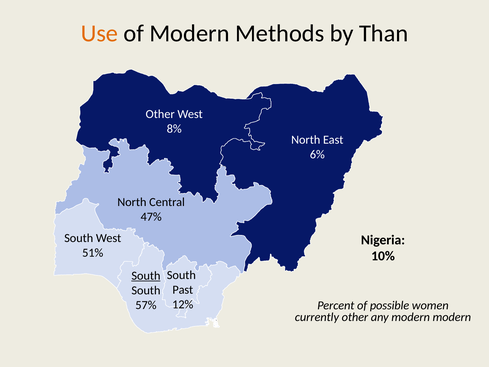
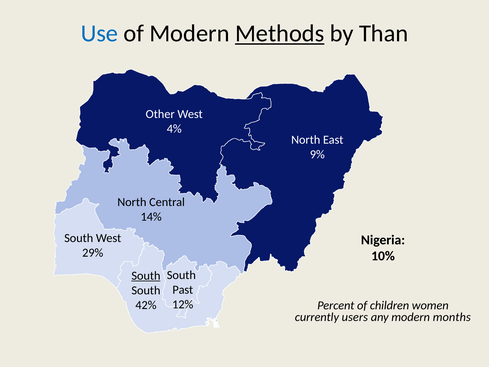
Use colour: orange -> blue
Methods underline: none -> present
8%: 8% -> 4%
6%: 6% -> 9%
47%: 47% -> 14%
51%: 51% -> 29%
57%: 57% -> 42%
possible: possible -> children
currently other: other -> users
modern modern: modern -> months
